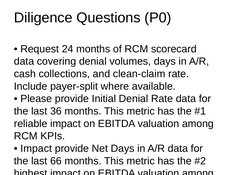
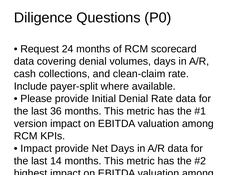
reliable: reliable -> version
66: 66 -> 14
